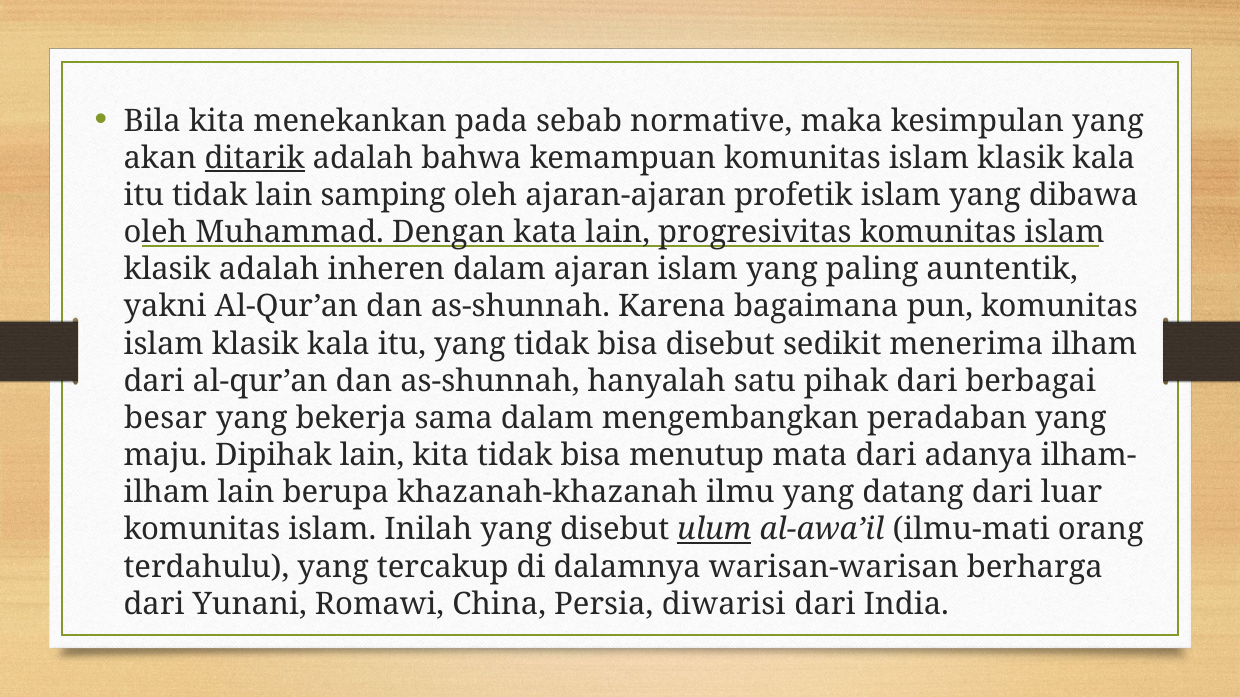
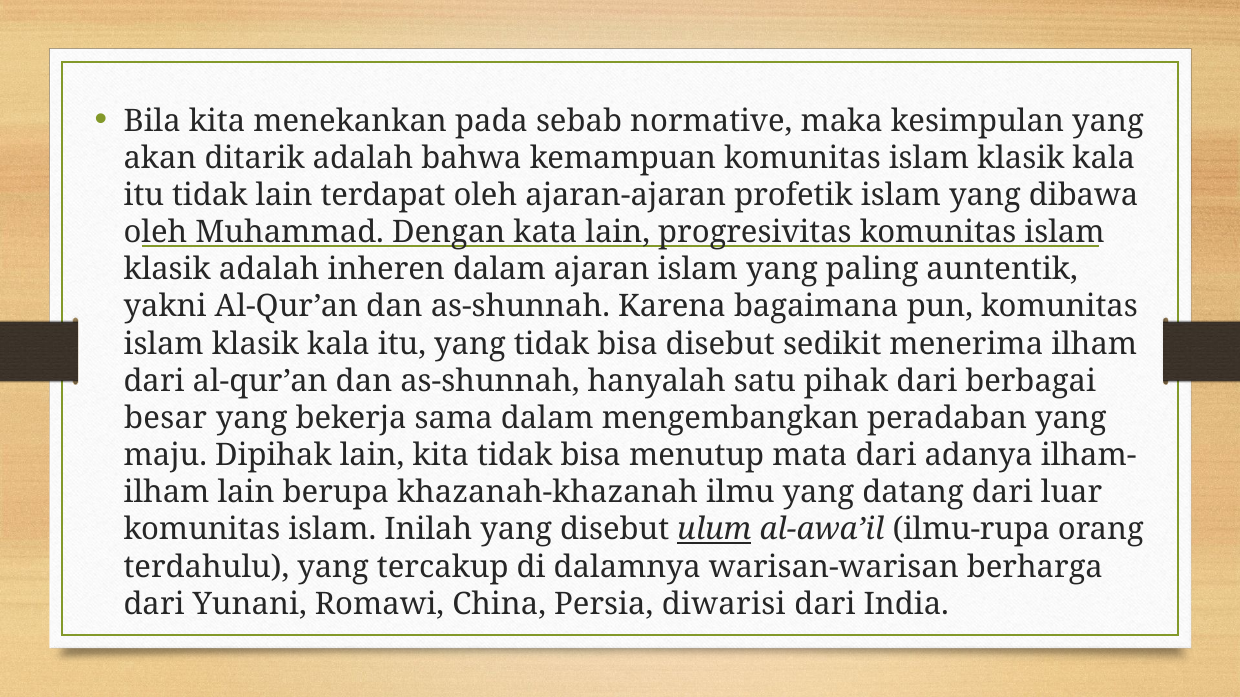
ditarik underline: present -> none
samping: samping -> terdapat
ilmu-mati: ilmu-mati -> ilmu-rupa
